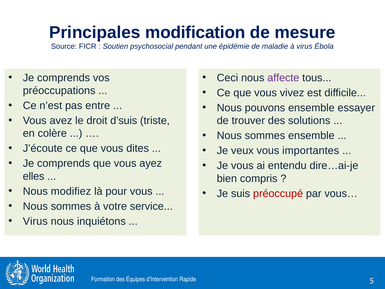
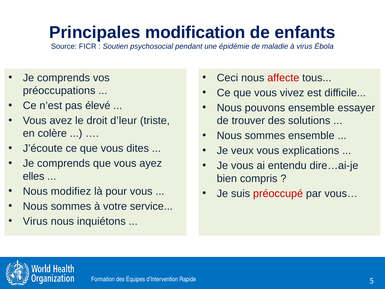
mesure: mesure -> enfants
affecte colour: purple -> red
entre: entre -> élevé
d’suis: d’suis -> d’leur
importantes: importantes -> explications
